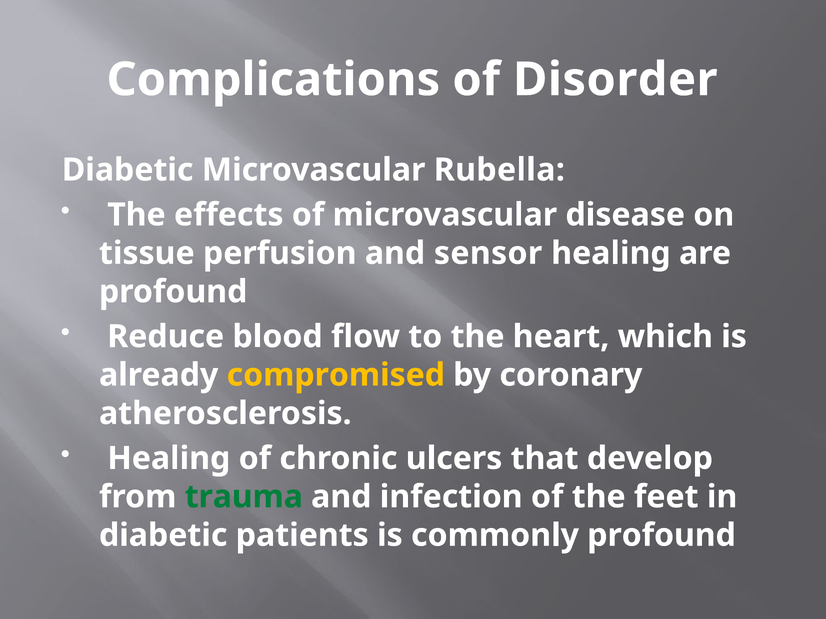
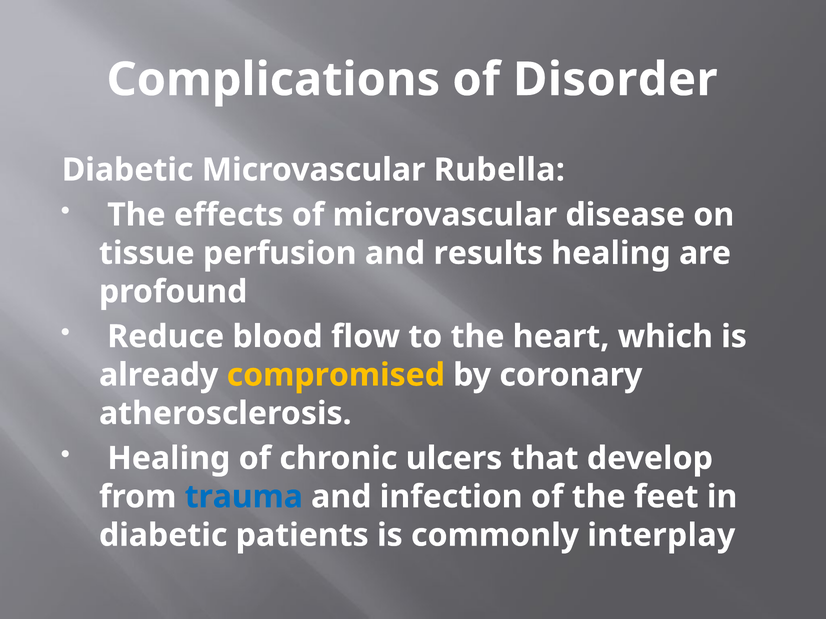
sensor: sensor -> results
trauma colour: green -> blue
commonly profound: profound -> interplay
